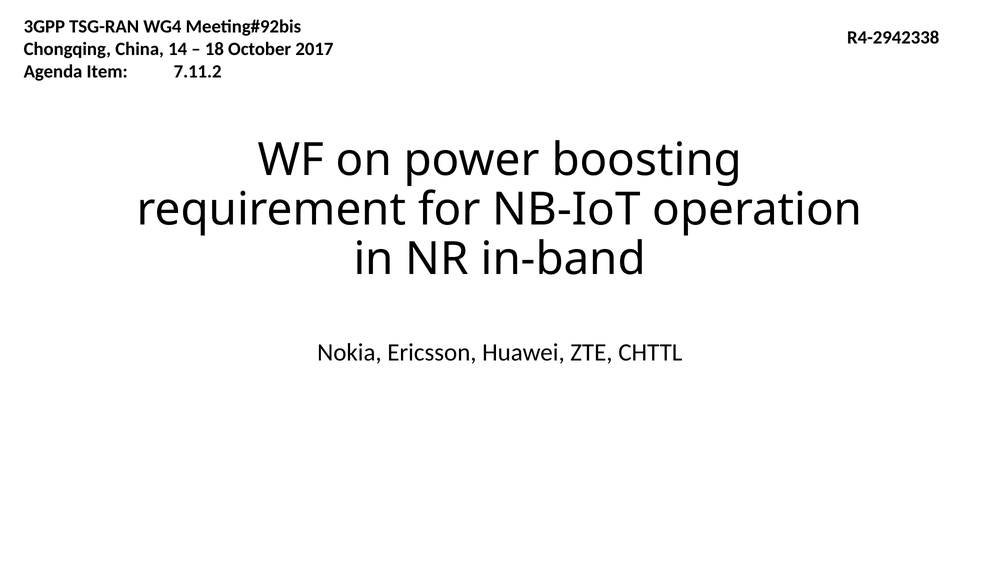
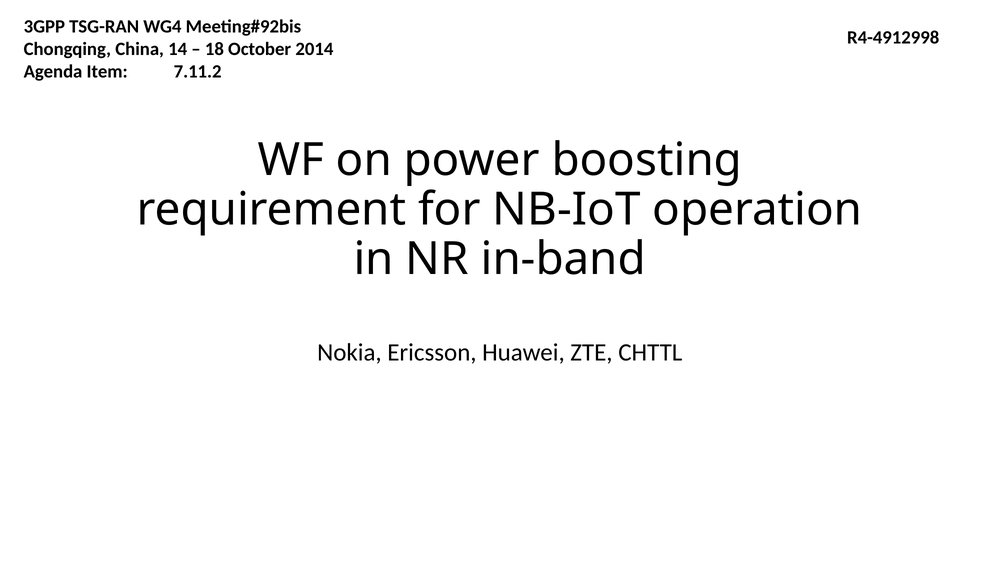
R4-2942338: R4-2942338 -> R4-4912998
2017: 2017 -> 2014
